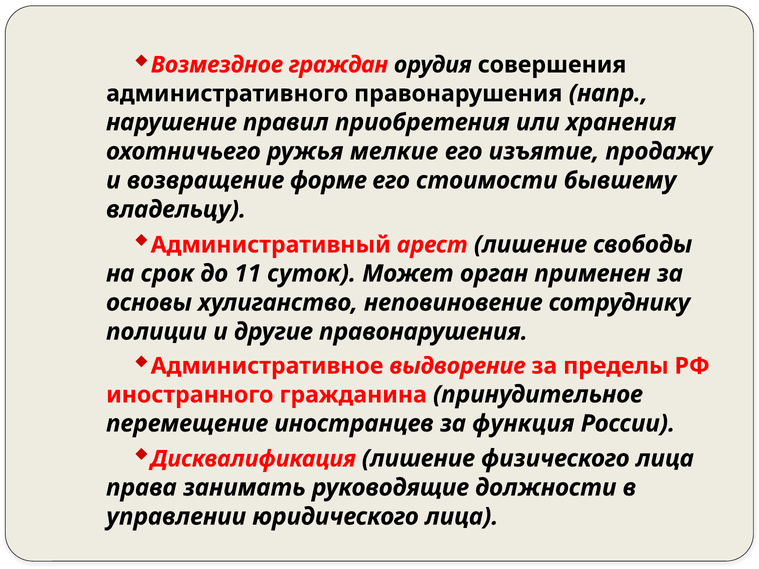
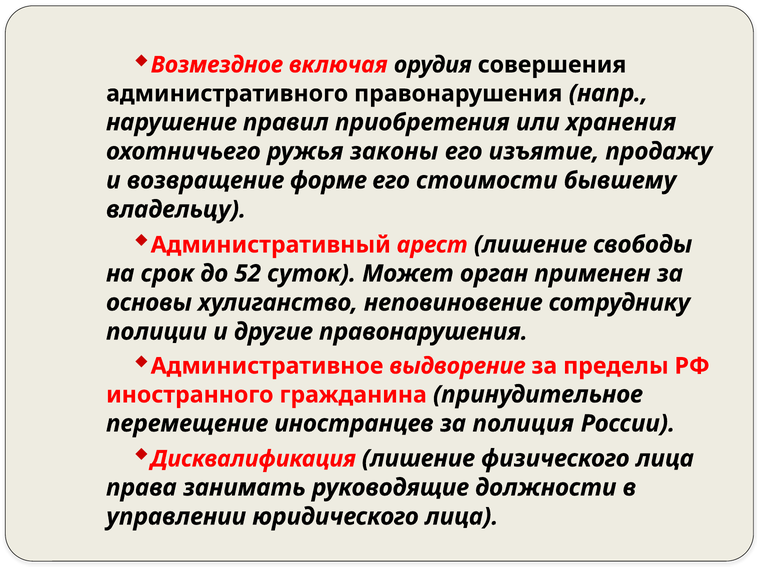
граждан: граждан -> включая
мелкие: мелкие -> законы
11: 11 -> 52
функция: функция -> полиция
